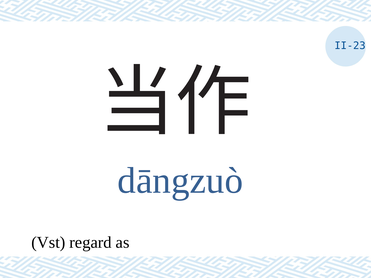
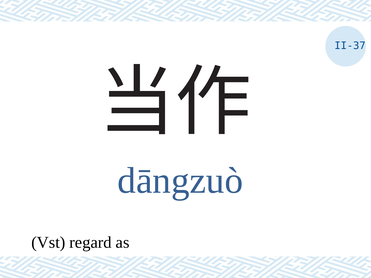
II-23: II-23 -> II-37
